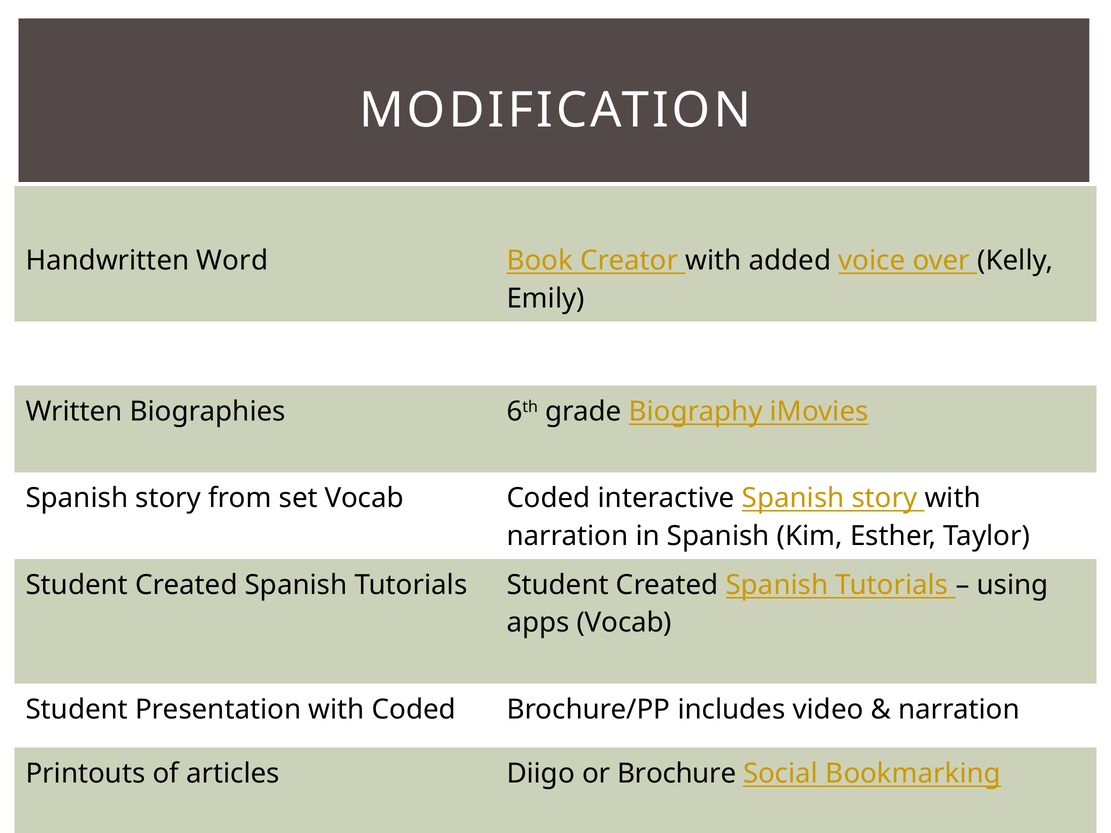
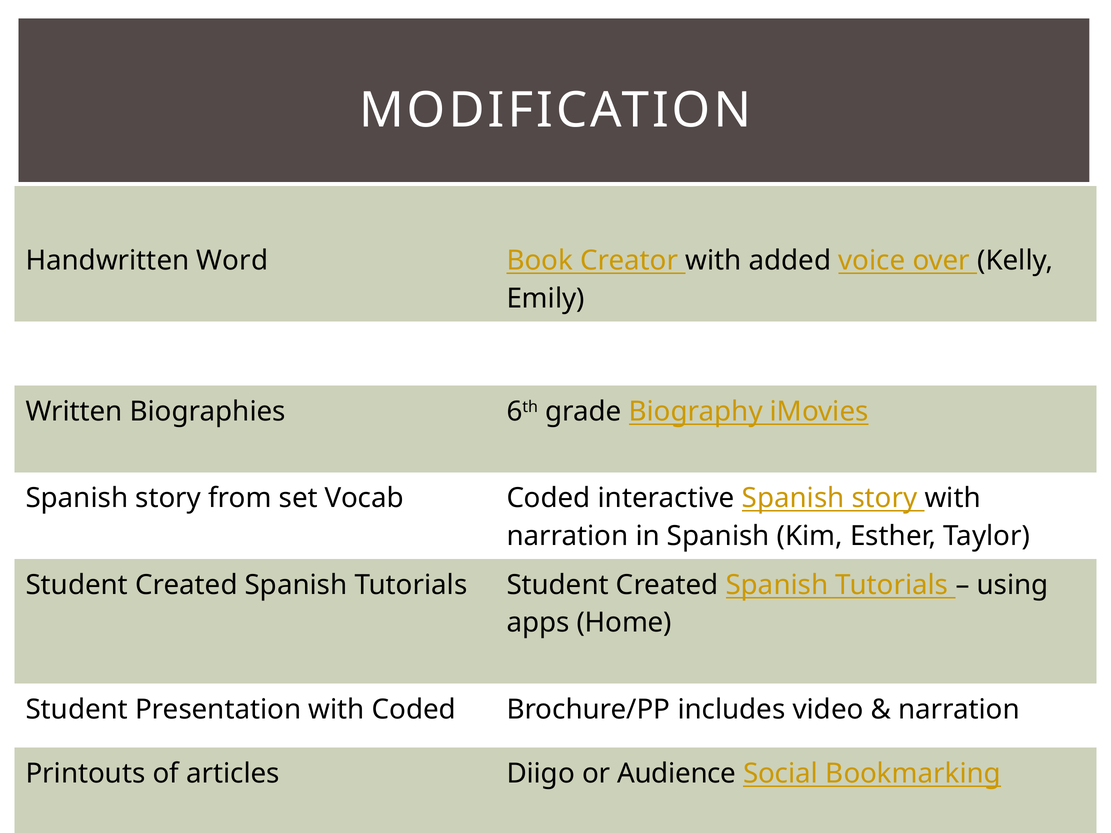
apps Vocab: Vocab -> Home
Brochure: Brochure -> Audience
